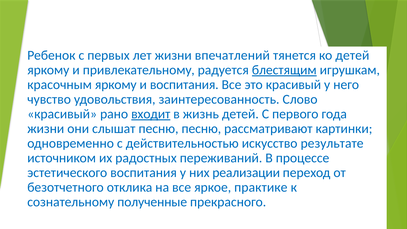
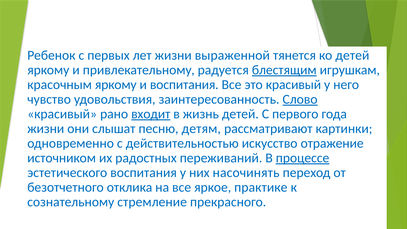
впечатлений: впечатлений -> выраженной
Слово underline: none -> present
песню песню: песню -> детям
результате: результате -> отражение
процессе underline: none -> present
реализации: реализации -> насочинять
полученные: полученные -> стремление
